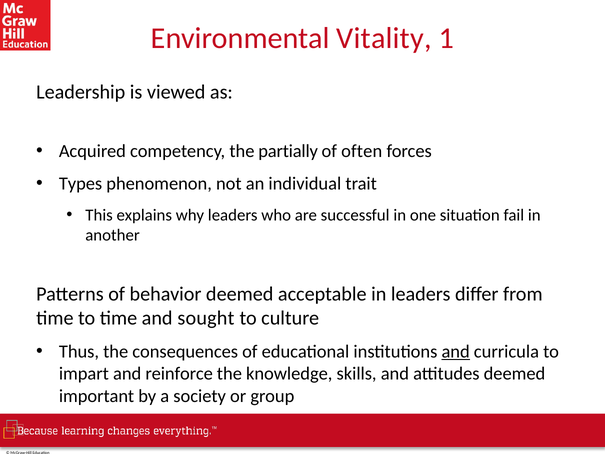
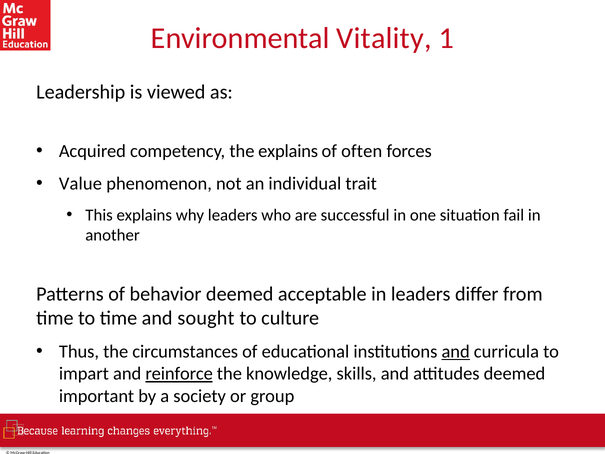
the partially: partially -> explains
Types: Types -> Value
consequences: consequences -> circumstances
reinforce underline: none -> present
